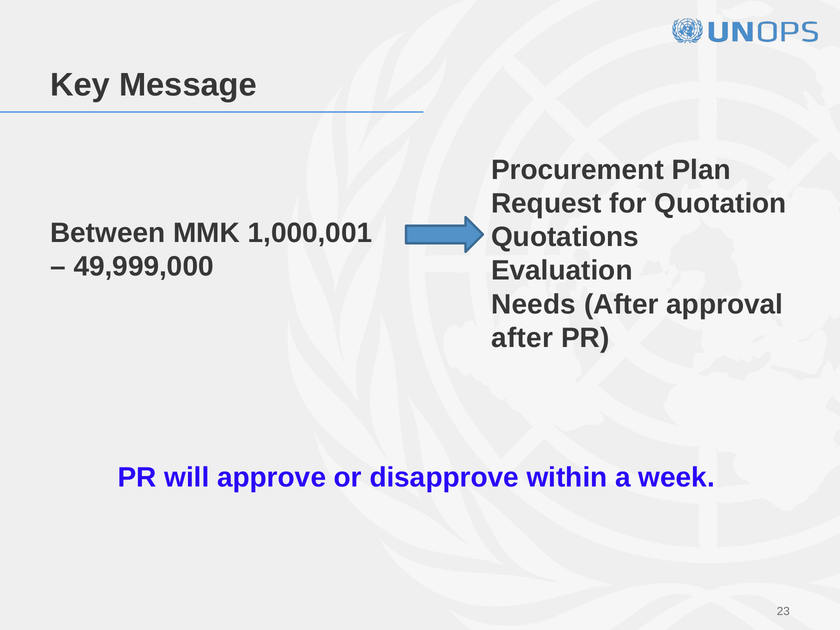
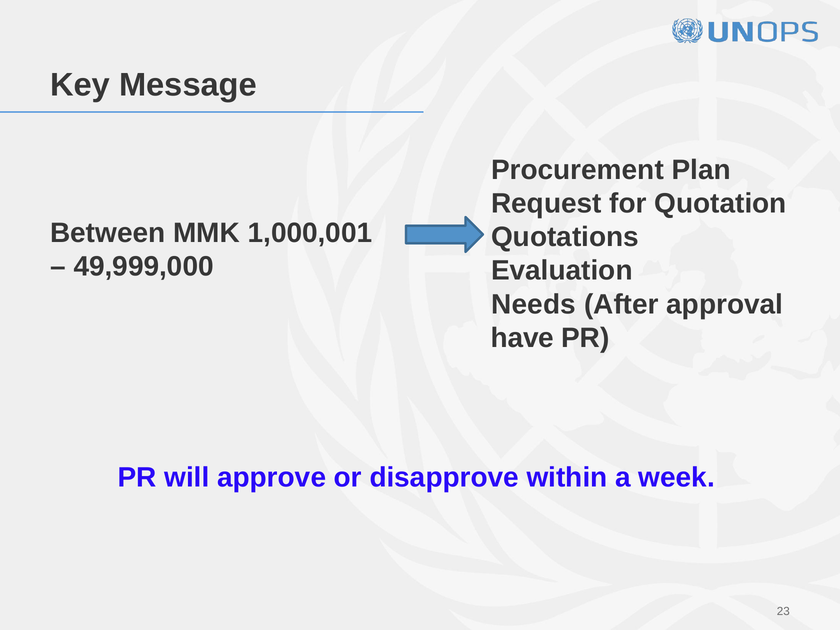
after at (522, 338): after -> have
